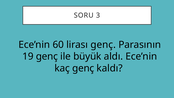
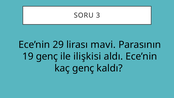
60: 60 -> 29
lirası genç: genç -> mavi
büyük: büyük -> ilişkisi
